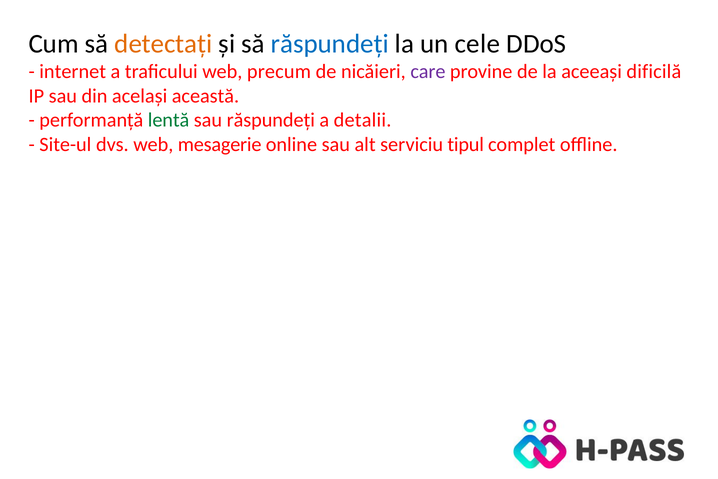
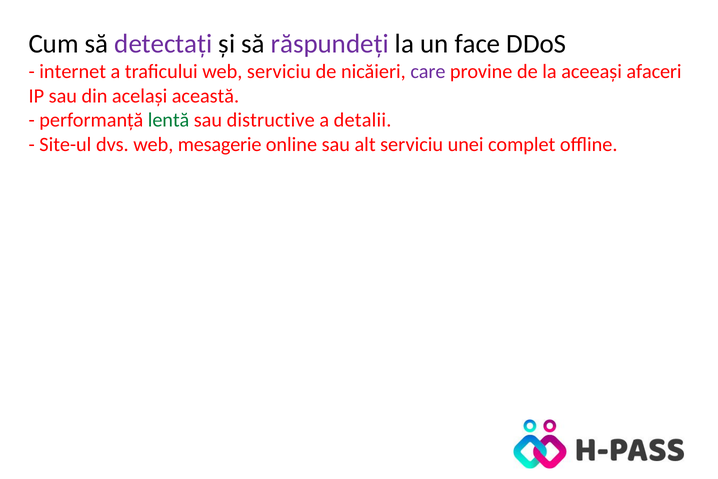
detectați colour: orange -> purple
răspundeți at (330, 44) colour: blue -> purple
cele: cele -> face
web precum: precum -> serviciu
dificilă: dificilă -> afaceri
sau răspundeți: răspundeți -> distructive
tipul: tipul -> unei
